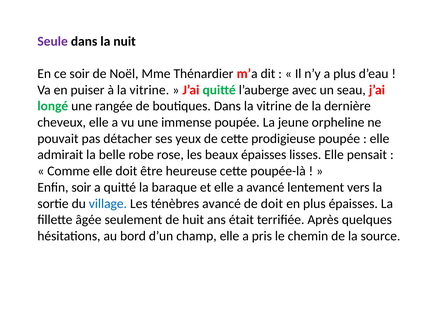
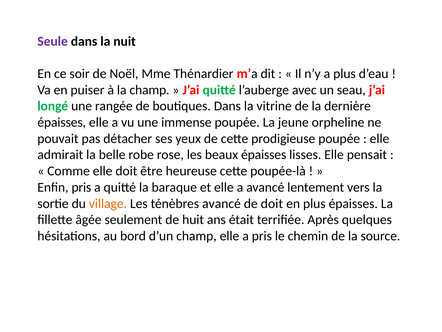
à la vitrine: vitrine -> champ
cheveux at (62, 122): cheveux -> épaisses
Enfin soir: soir -> pris
village colour: blue -> orange
